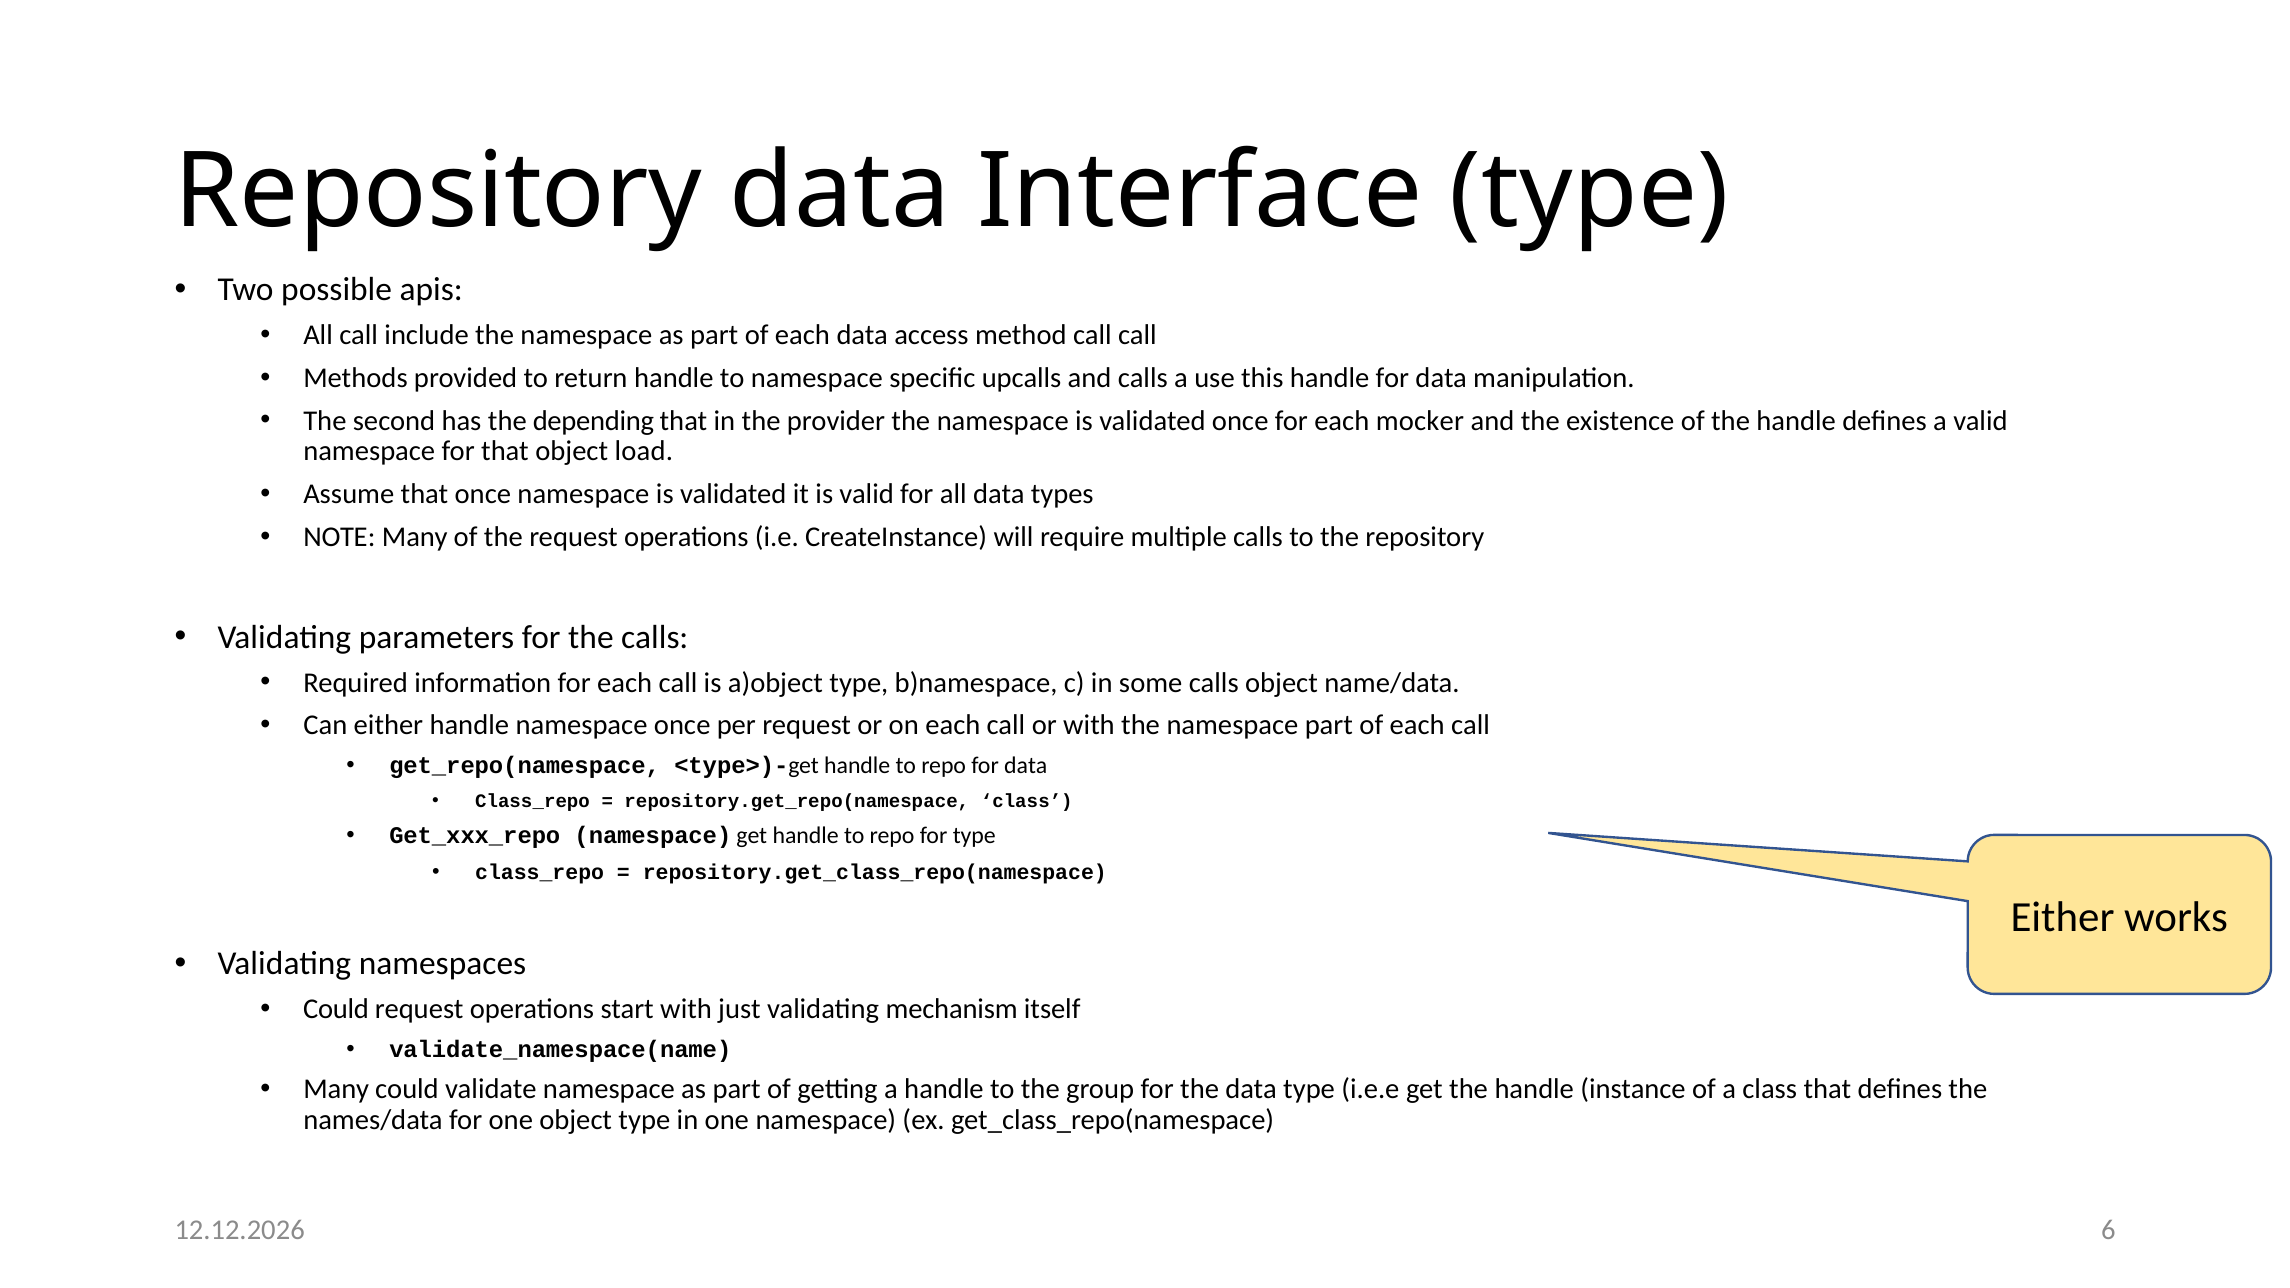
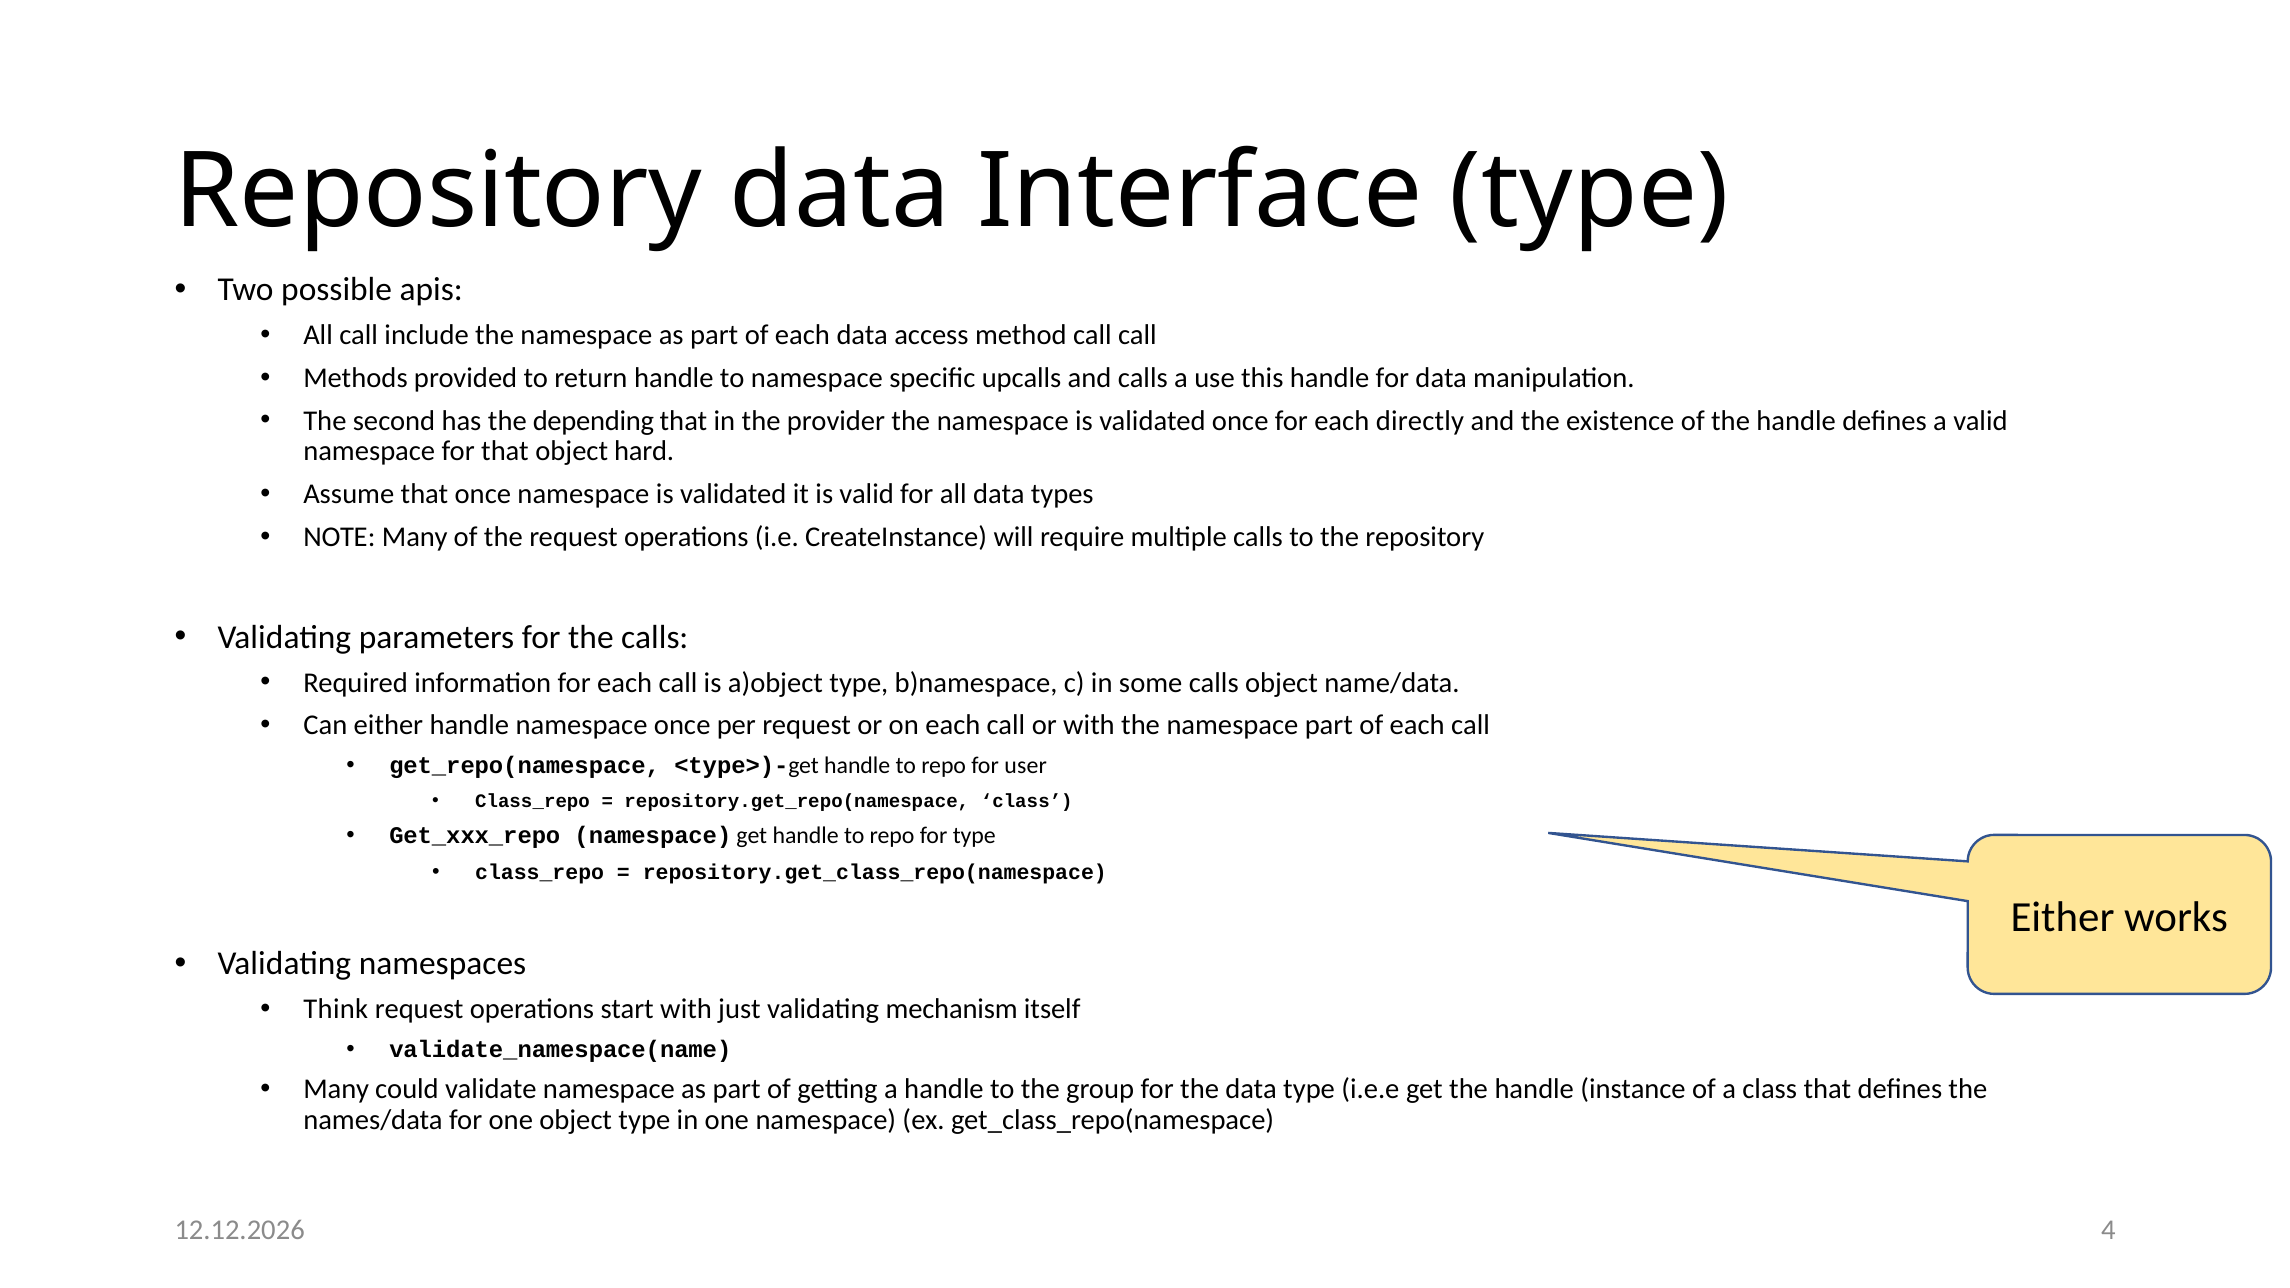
mocker: mocker -> directly
load: load -> hard
repo for data: data -> user
Could at (336, 1009): Could -> Think
6: 6 -> 4
